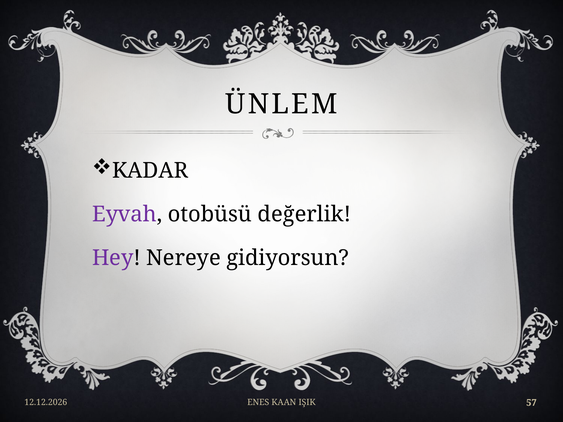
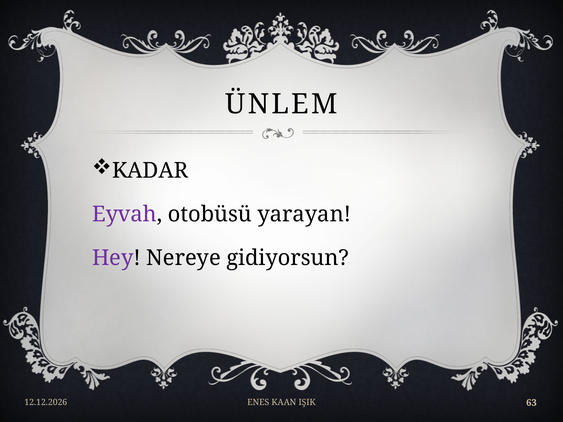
değerlik: değerlik -> yarayan
57: 57 -> 63
